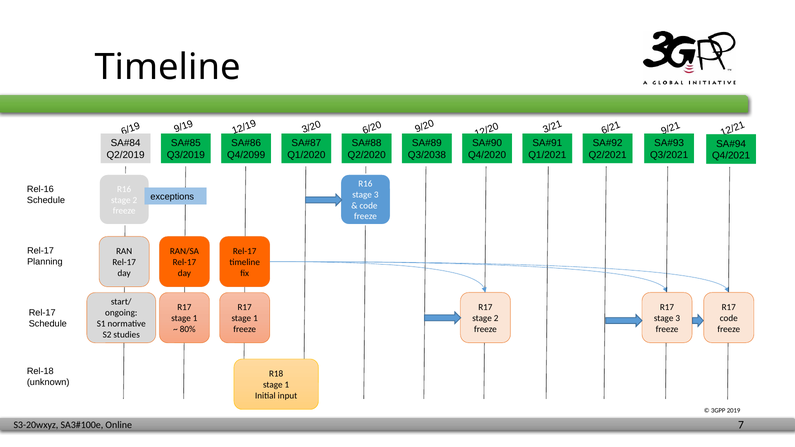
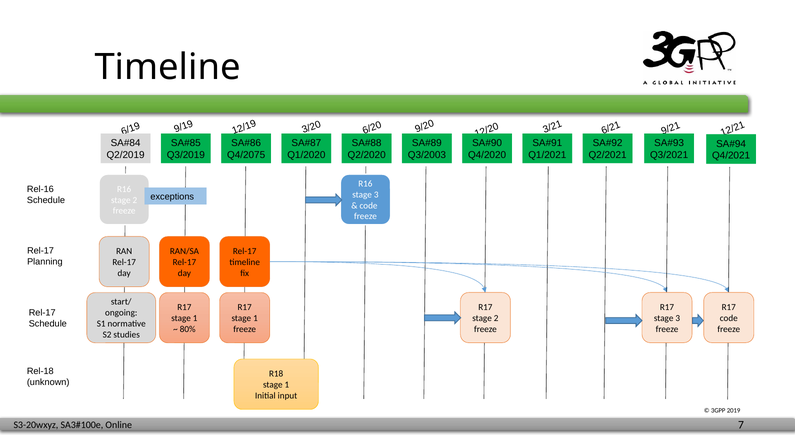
Q4/2099: Q4/2099 -> Q4/2075
Q3/2038: Q3/2038 -> Q3/2003
